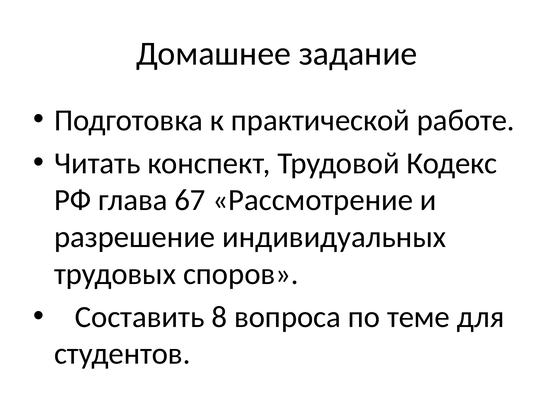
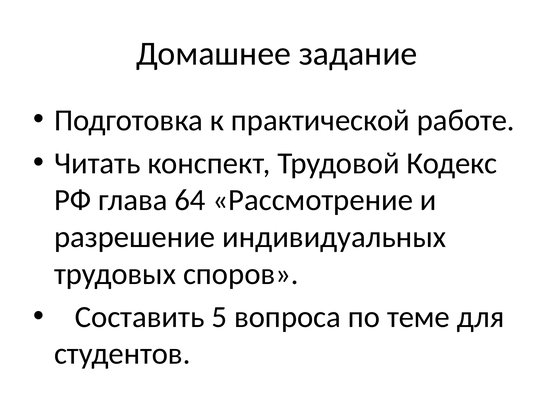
67: 67 -> 64
8: 8 -> 5
